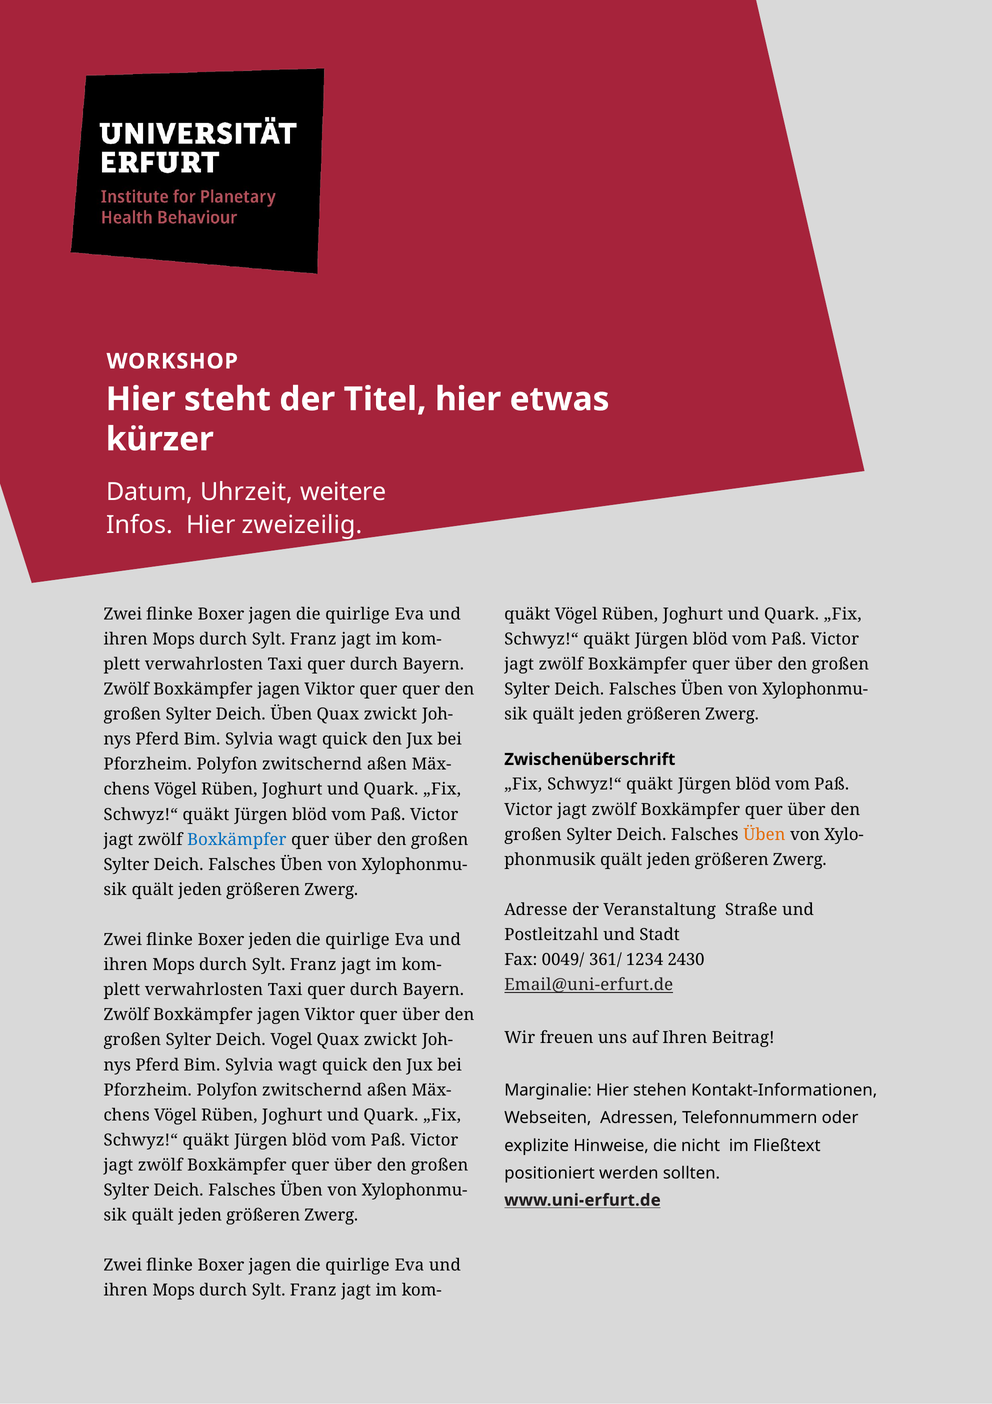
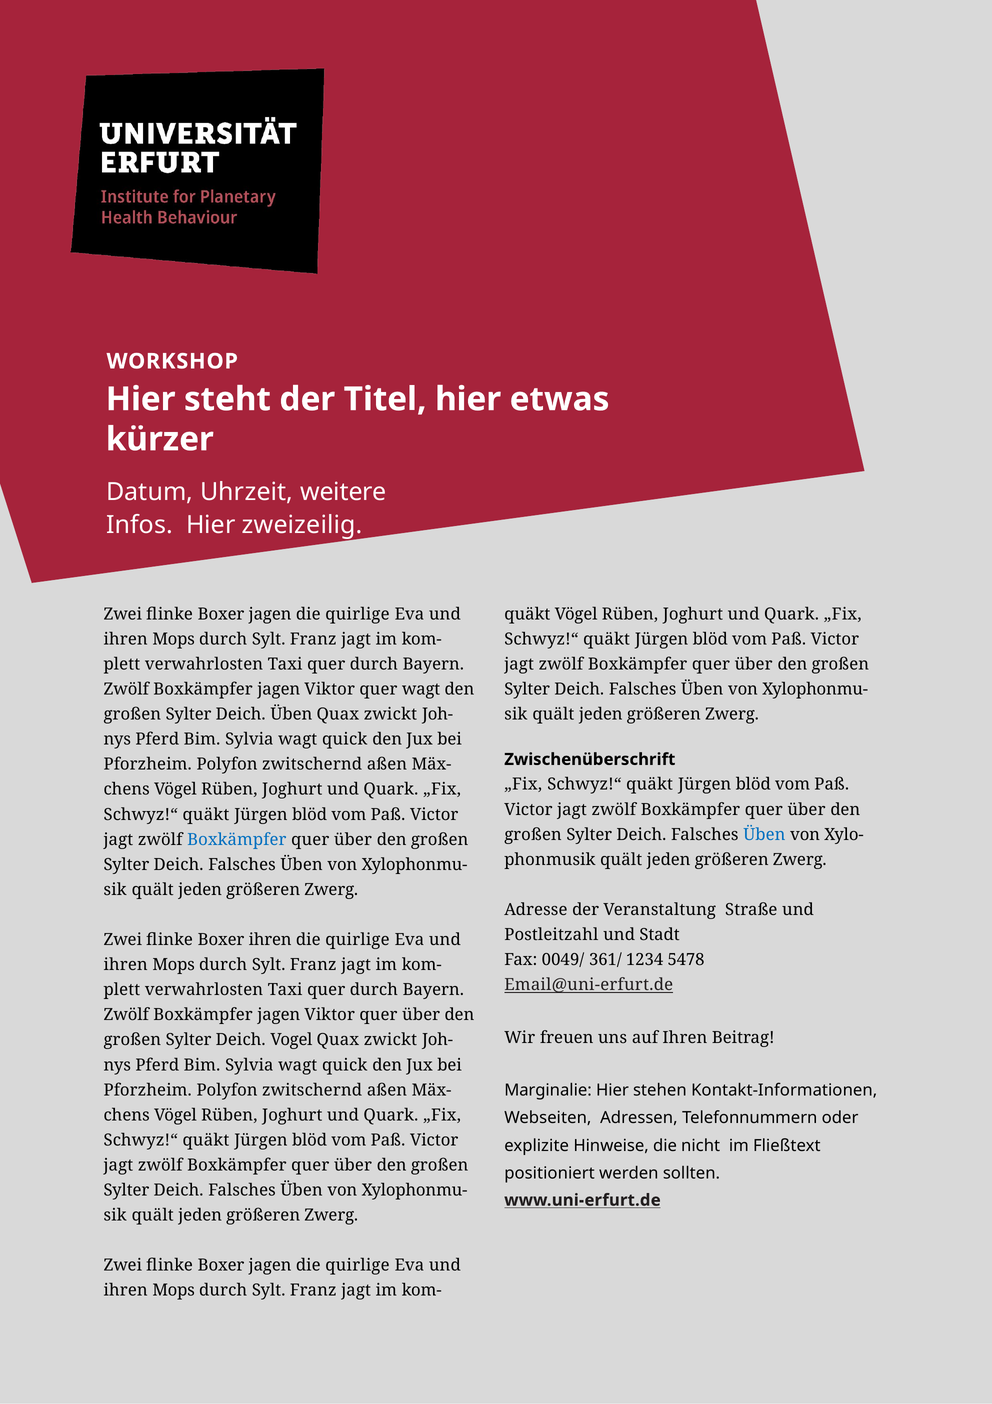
quer quer: quer -> wagt
Üben at (764, 834) colour: orange -> blue
Boxer jeden: jeden -> ihren
2430: 2430 -> 5478
